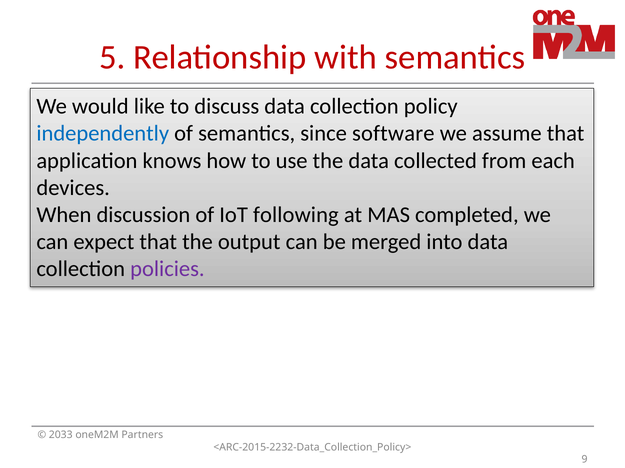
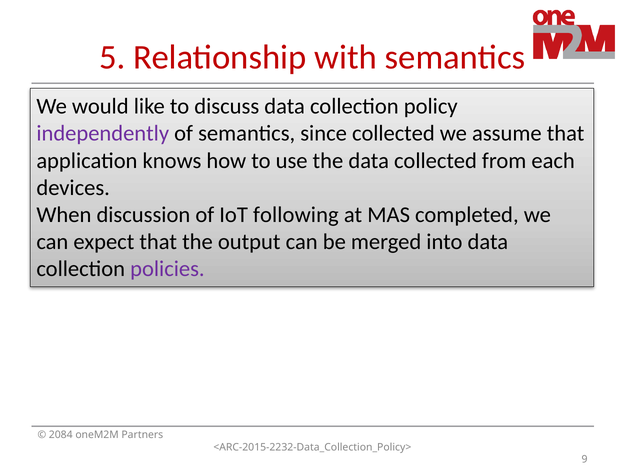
independently colour: blue -> purple
since software: software -> collected
2033: 2033 -> 2084
